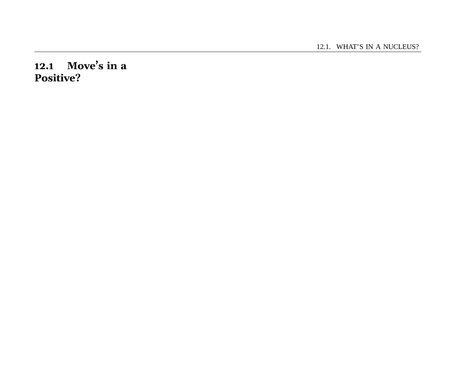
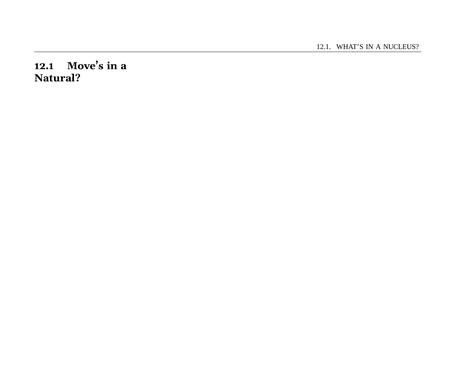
Positive: Positive -> Natural
